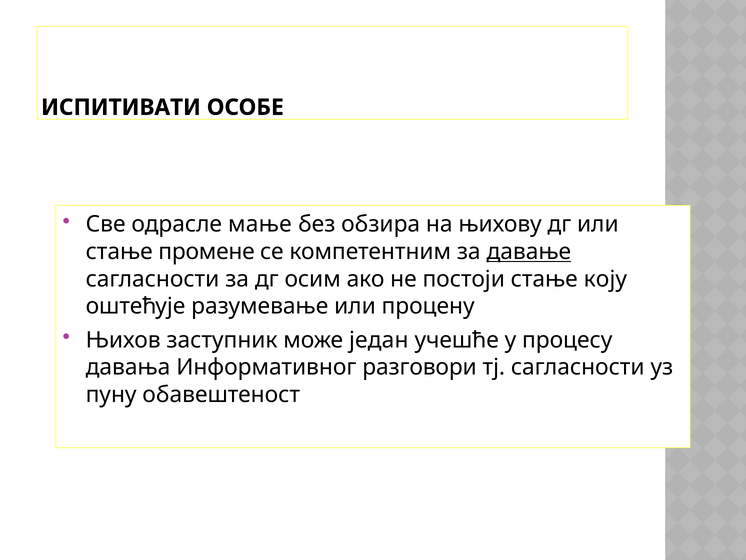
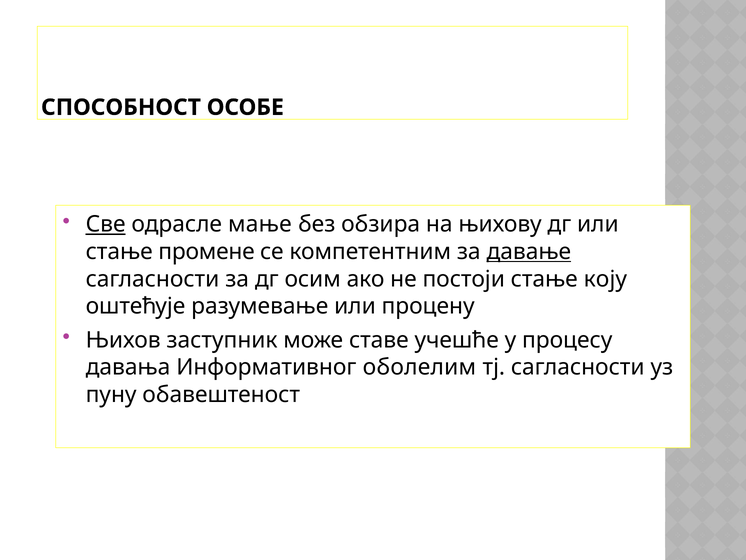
ИСПИТИВАТИ: ИСПИТИВАТИ -> СПОСОБНОСТ
Све underline: none -> present
један: један -> ставе
разговори: разговори -> оболелим
